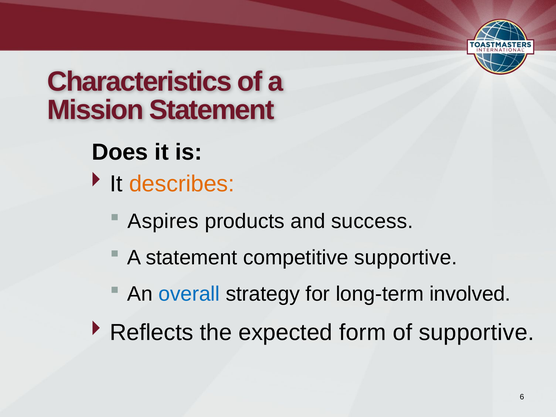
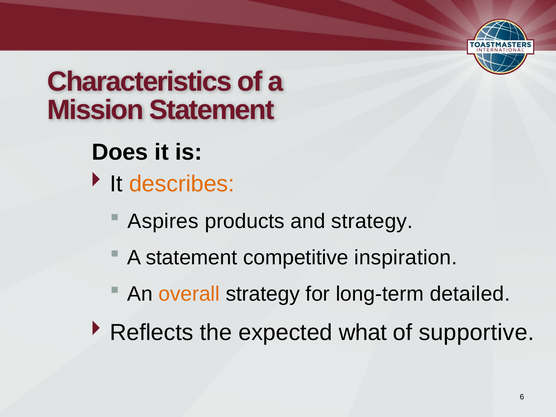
and success: success -> strategy
competitive supportive: supportive -> inspiration
overall colour: blue -> orange
involved: involved -> detailed
form: form -> what
